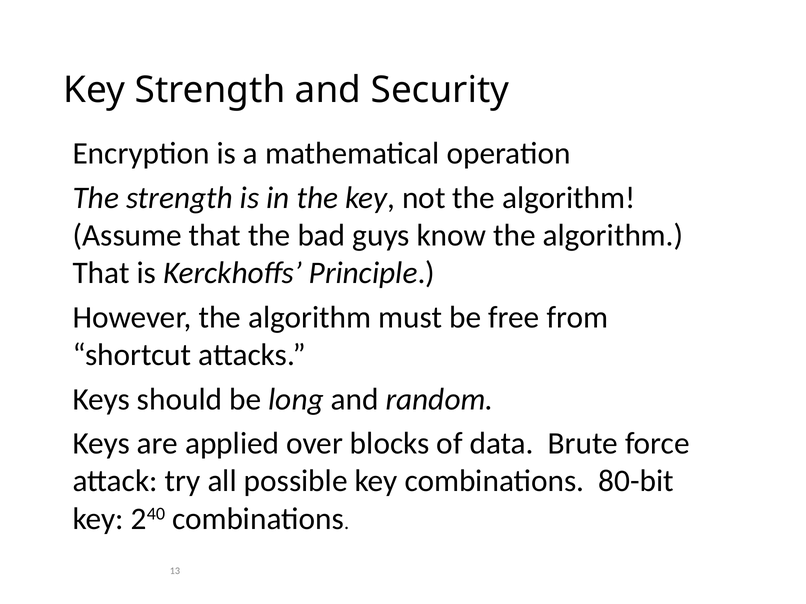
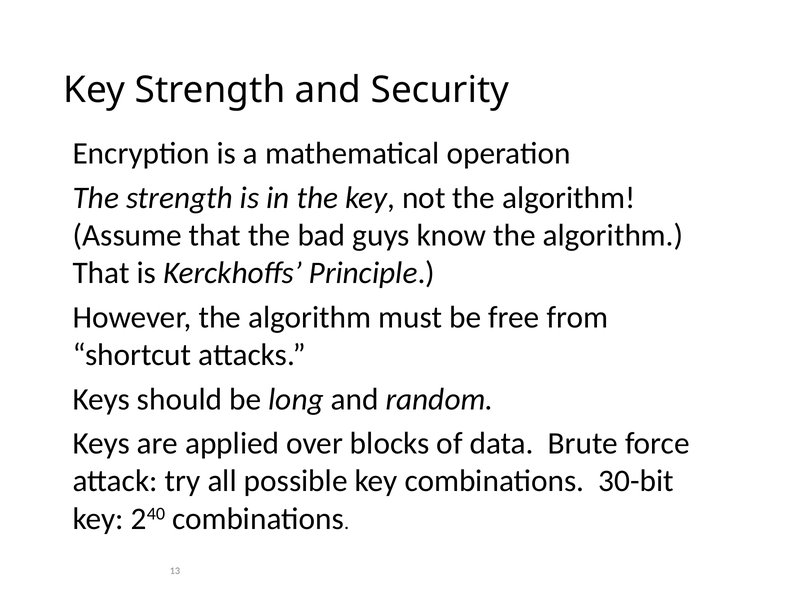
80-bit: 80-bit -> 30-bit
